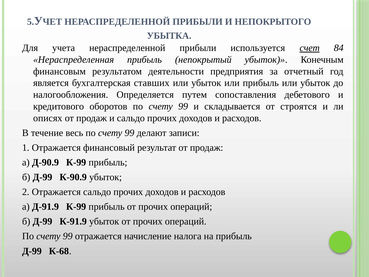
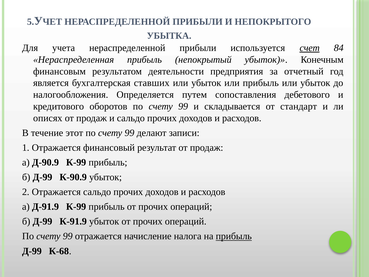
строятся: строятся -> стандарт
весь: весь -> этот
прибыль at (234, 236) underline: none -> present
